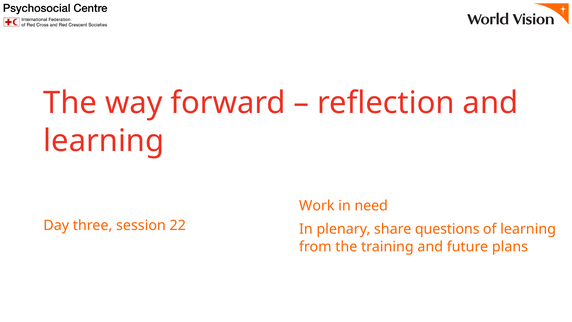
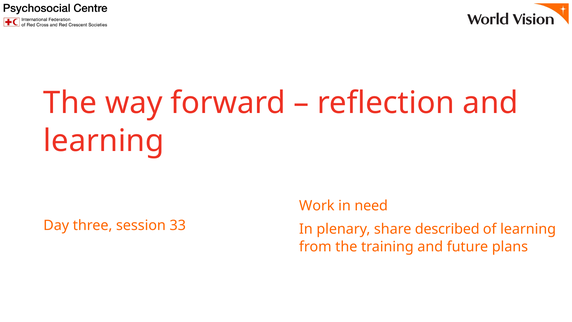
22: 22 -> 33
questions: questions -> described
